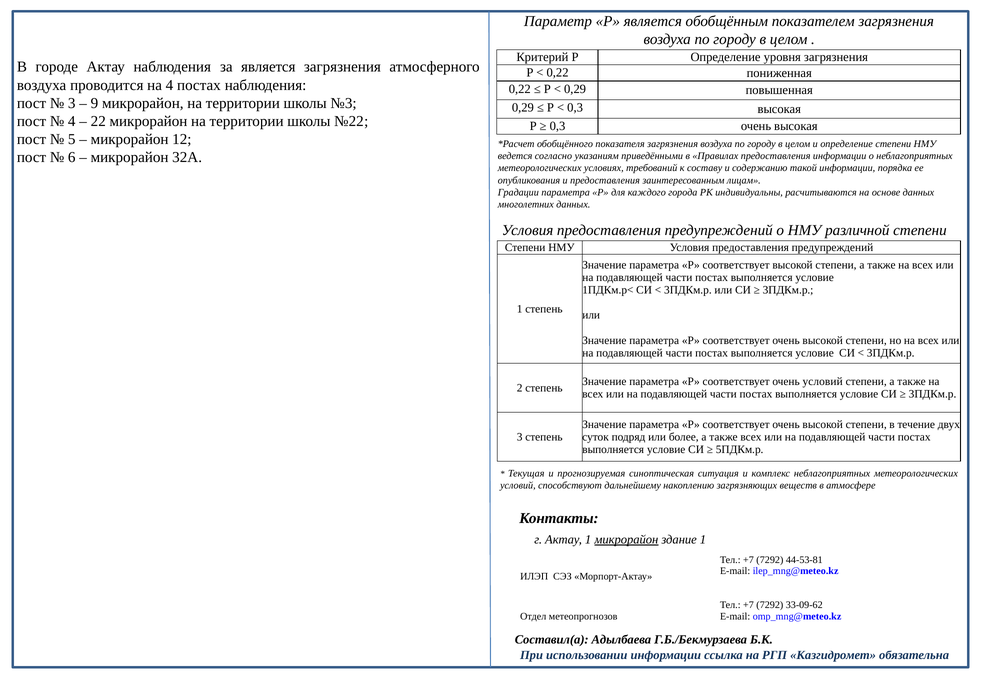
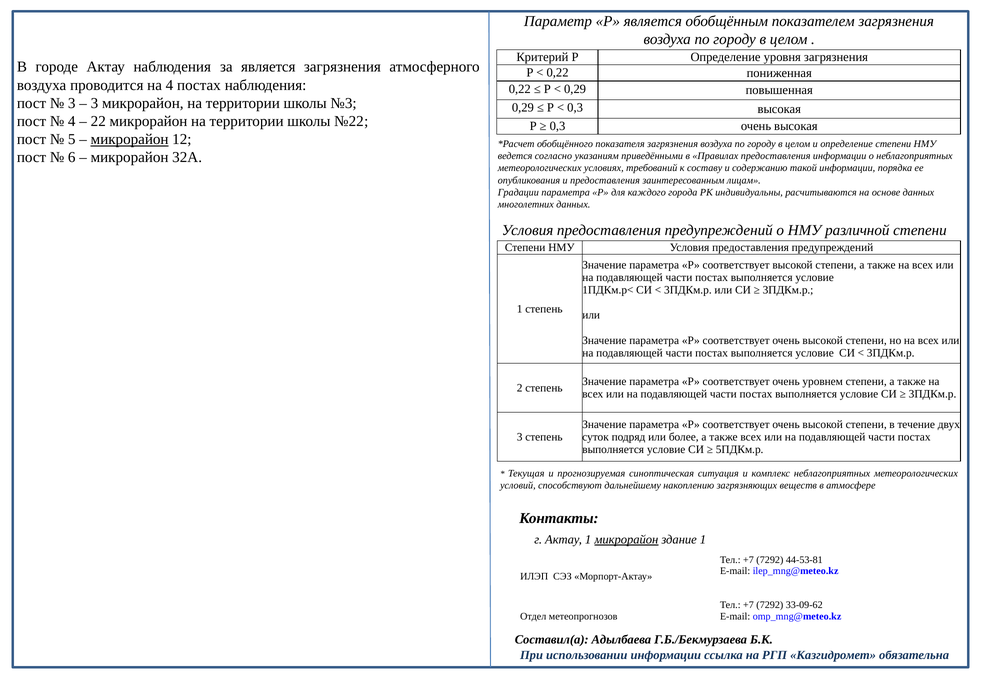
9 at (95, 103): 9 -> 3
микрорайон at (130, 139) underline: none -> present
очень условий: условий -> уровнем
